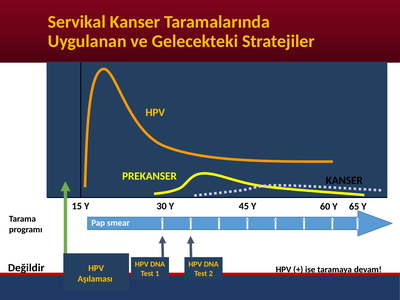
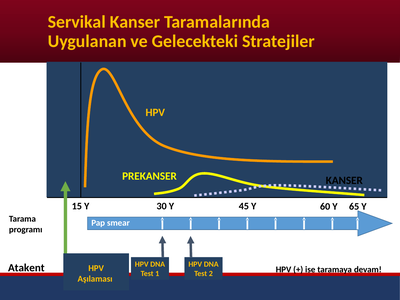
Değildir: Değildir -> Atakent
